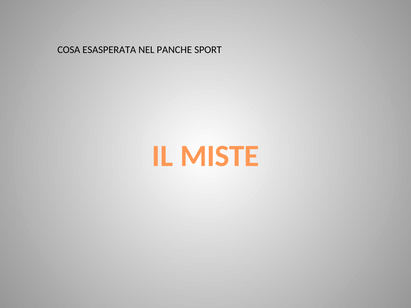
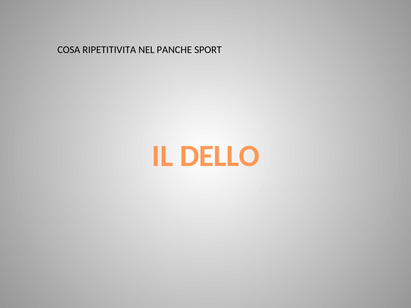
ESASPERATA: ESASPERATA -> RIPETITIVITA
MISTE: MISTE -> DELLO
